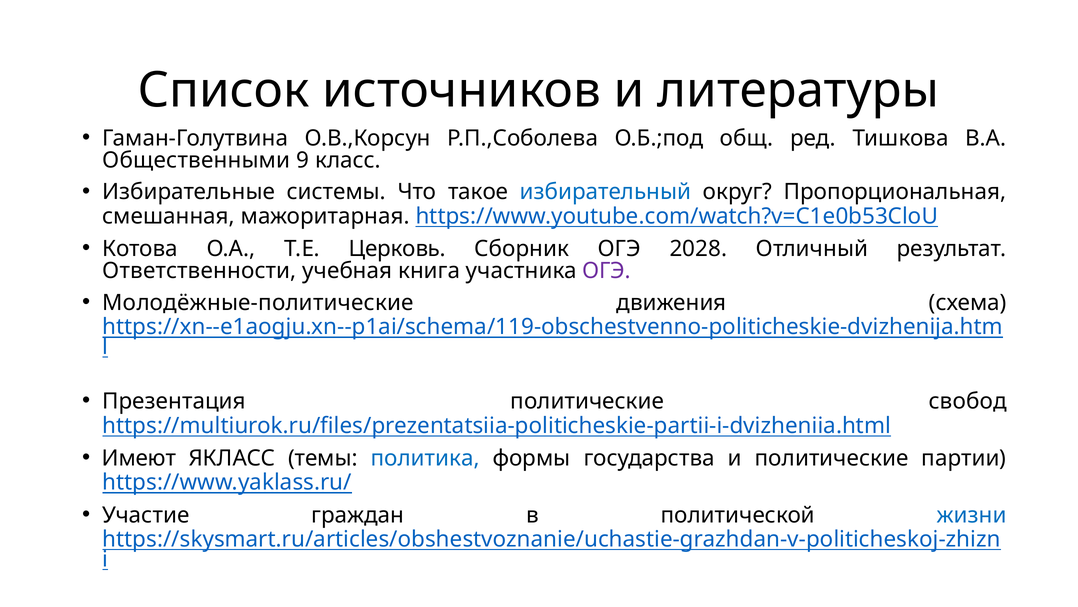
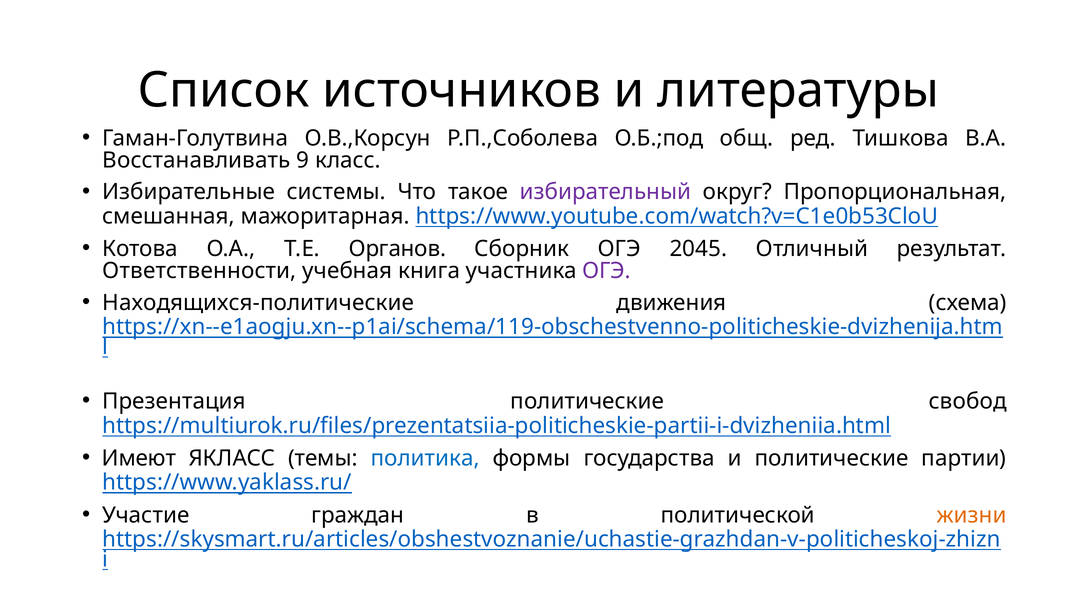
Общественными: Общественными -> Восстанавливать
избирательный colour: blue -> purple
Церковь: Церковь -> Органов
2028: 2028 -> 2045
Молодёжные-политические: Молодёжные-политические -> Находящихся-политические
жизни colour: blue -> orange
